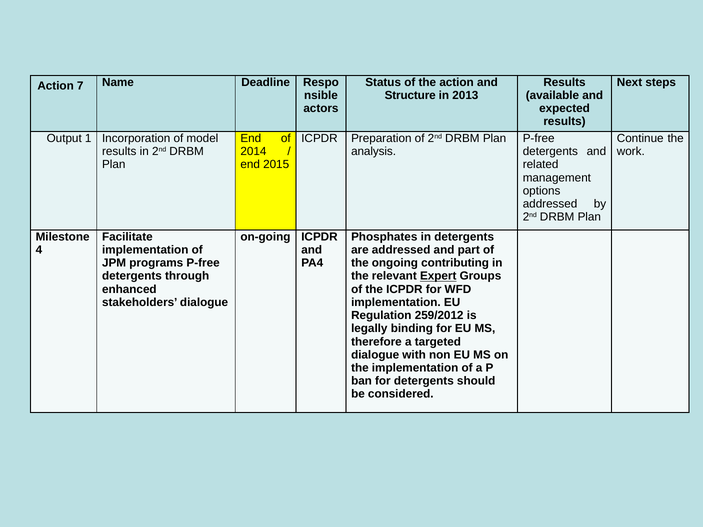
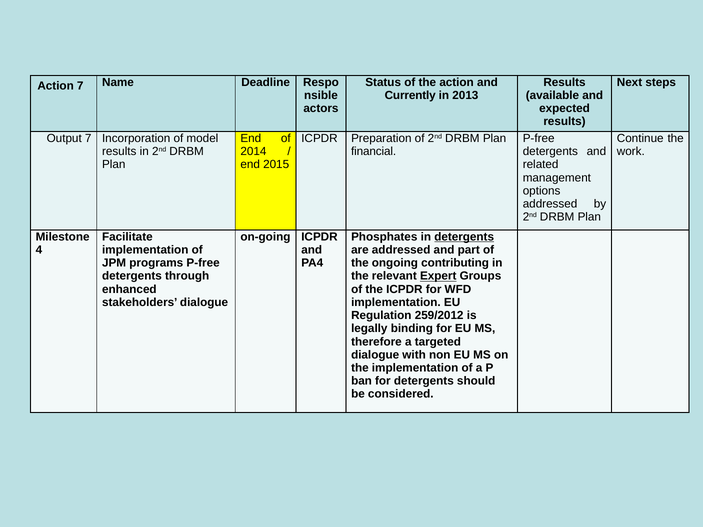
Structure: Structure -> Currently
Output 1: 1 -> 7
analysis: analysis -> financial
detergents at (464, 237) underline: none -> present
